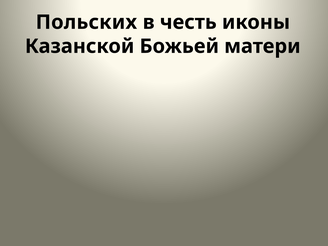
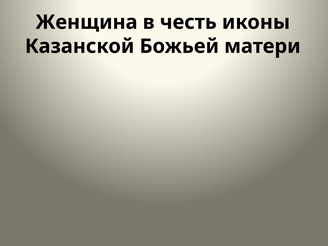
Польских: Польских -> Женщина
